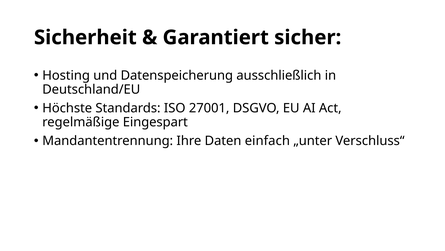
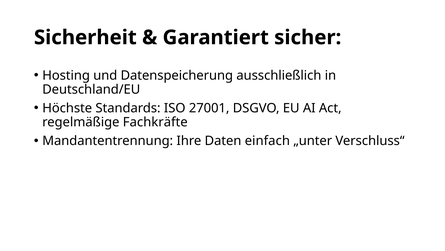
Eingespart: Eingespart -> Fachkräfte
